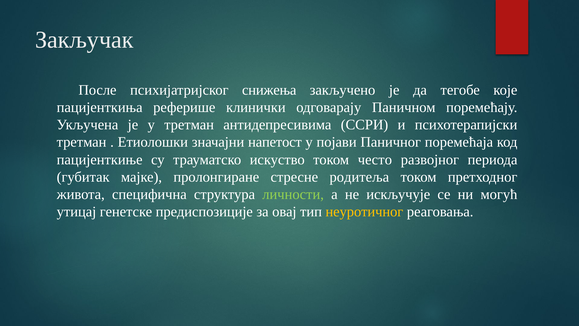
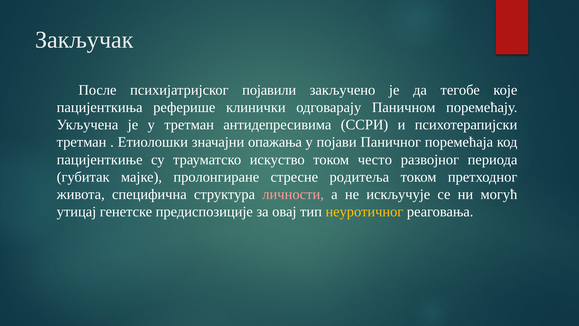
снижења: снижења -> појавили
напетост: напетост -> опажања
личности colour: light green -> pink
